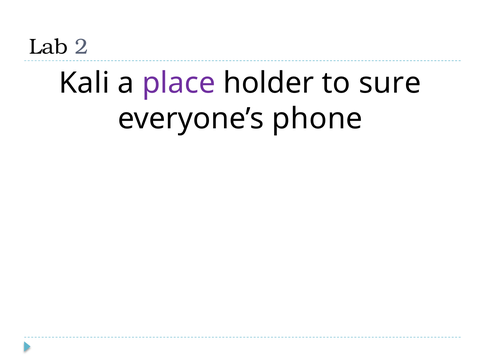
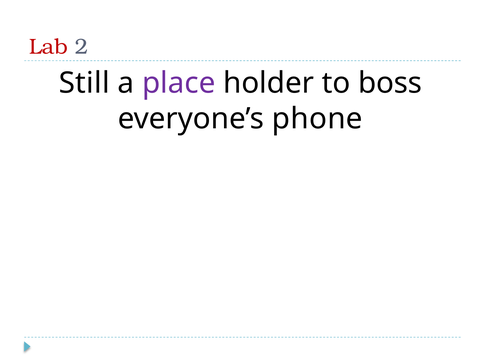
Lab colour: black -> red
Kali: Kali -> Still
sure: sure -> boss
